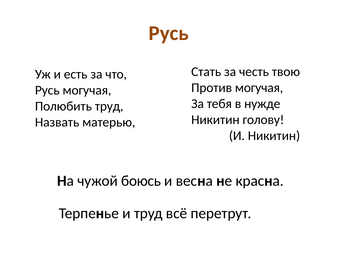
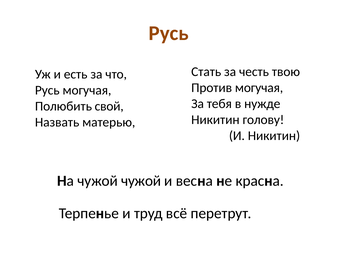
Полюбить труд: труд -> свой
чужой боюсь: боюсь -> чужой
